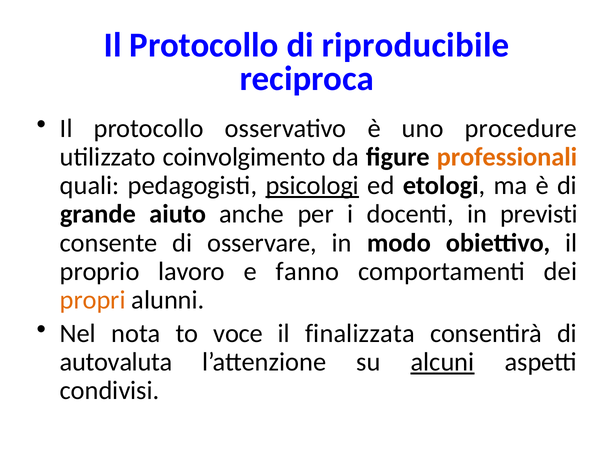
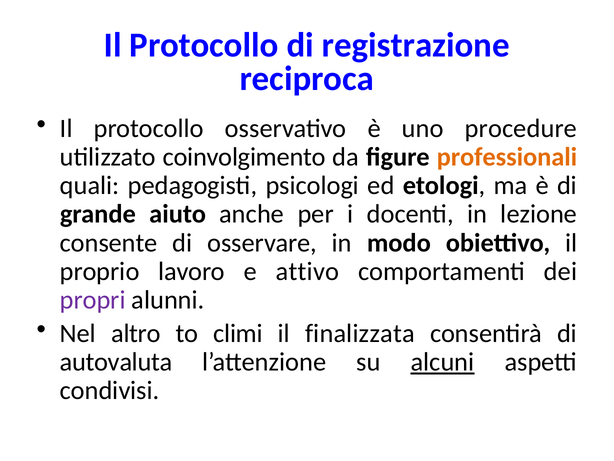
riproducibile: riproducibile -> registrazione
psicologi underline: present -> none
previsti: previsti -> lezione
fanno: fanno -> attivo
propri colour: orange -> purple
nota: nota -> altro
voce: voce -> climi
